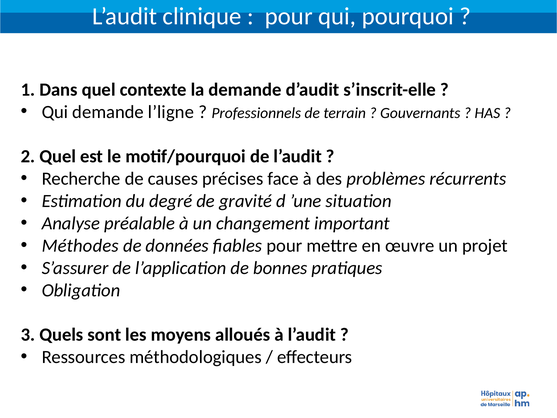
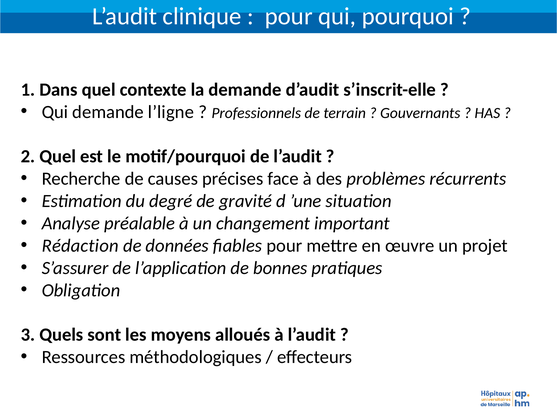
Méthodes: Méthodes -> Rédaction
